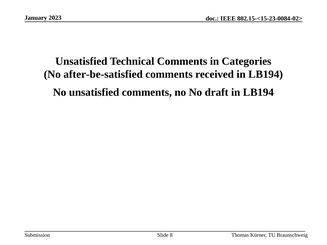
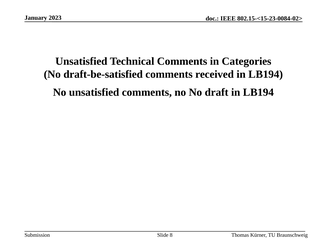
after-be-satisfied: after-be-satisfied -> draft-be-satisfied
